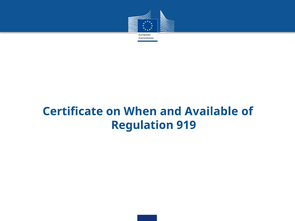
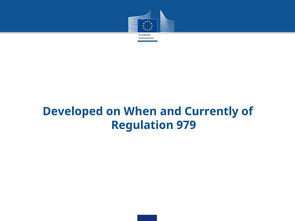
Certificate: Certificate -> Developed
Available: Available -> Currently
919: 919 -> 979
